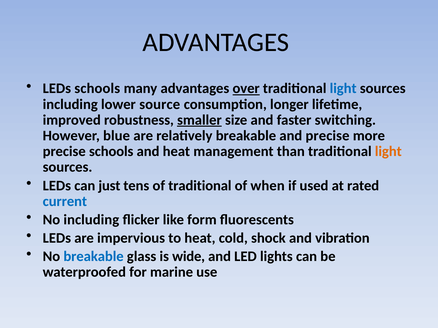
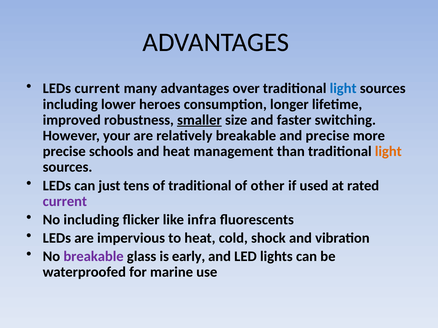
LEDs schools: schools -> current
over underline: present -> none
source: source -> heroes
blue: blue -> your
when: when -> other
current at (65, 202) colour: blue -> purple
form: form -> infra
breakable at (94, 257) colour: blue -> purple
wide: wide -> early
